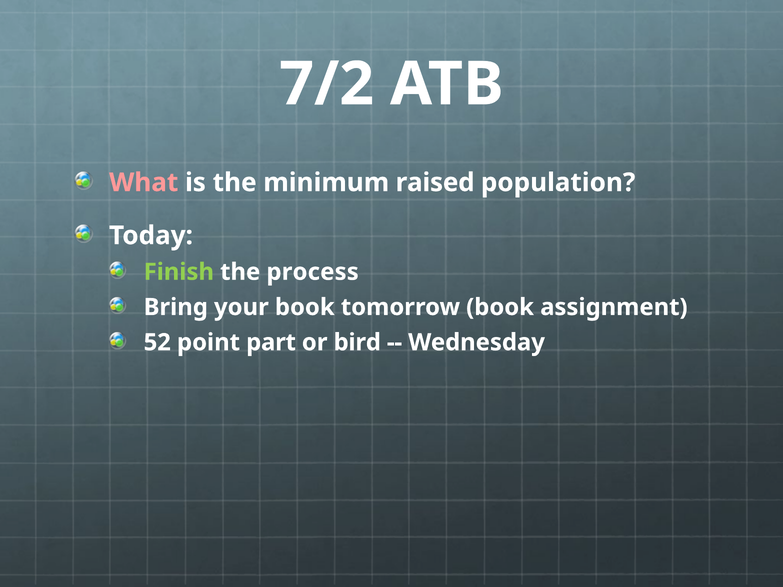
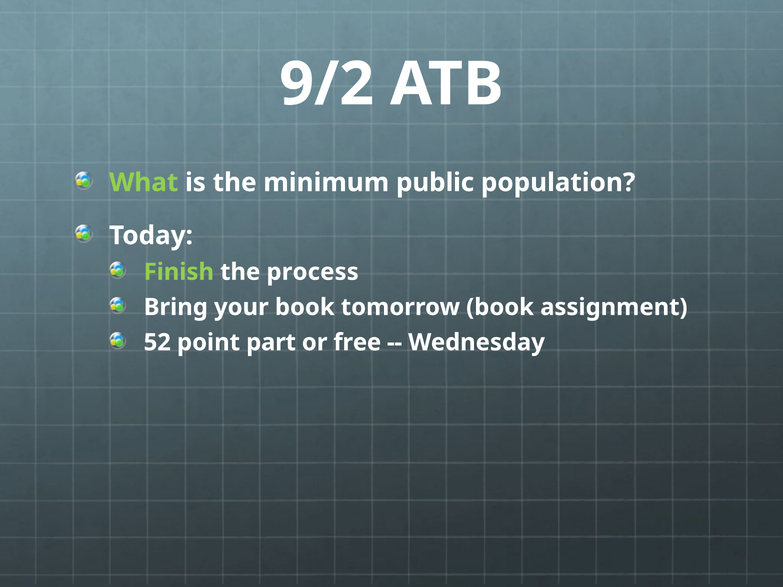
7/2: 7/2 -> 9/2
What colour: pink -> light green
raised: raised -> public
bird: bird -> free
